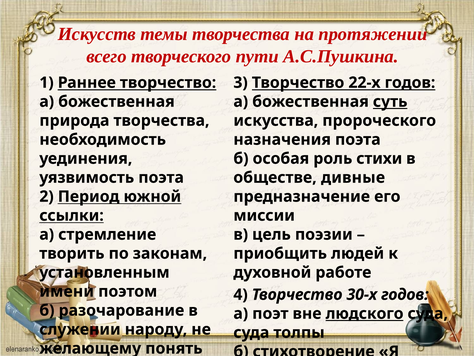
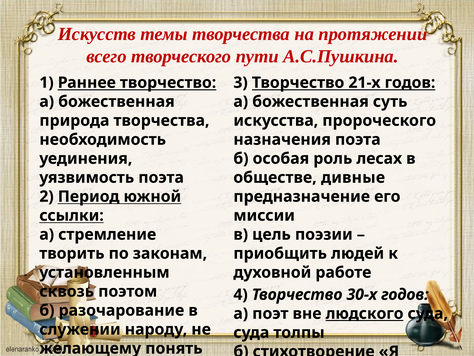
22-х: 22-х -> 21-х
суть underline: present -> none
стихи: стихи -> лесах
имени: имени -> сквозь
